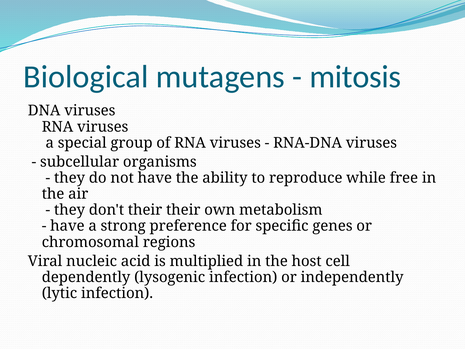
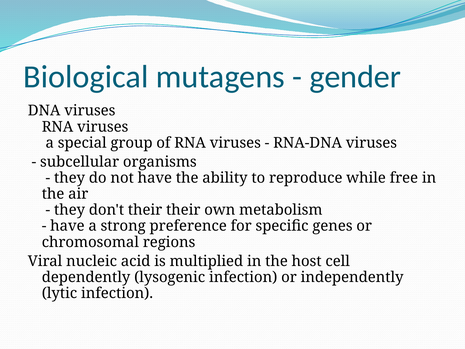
mitosis: mitosis -> gender
